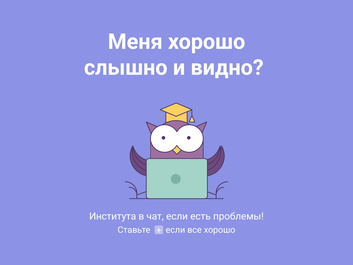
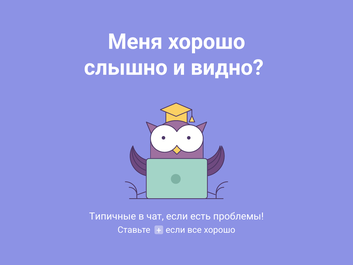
Института: Института -> Типичные
